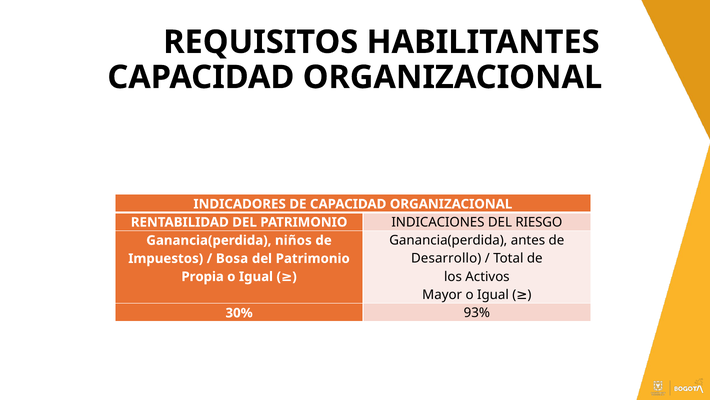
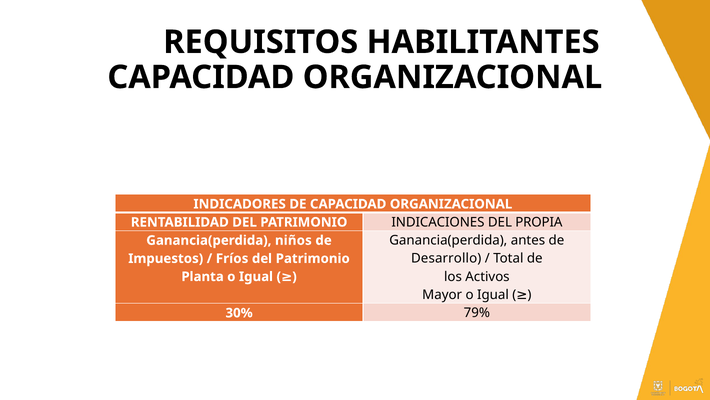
RIESGO: RIESGO -> PROPIA
Bosa: Bosa -> Fríos
Propia: Propia -> Planta
93%: 93% -> 79%
